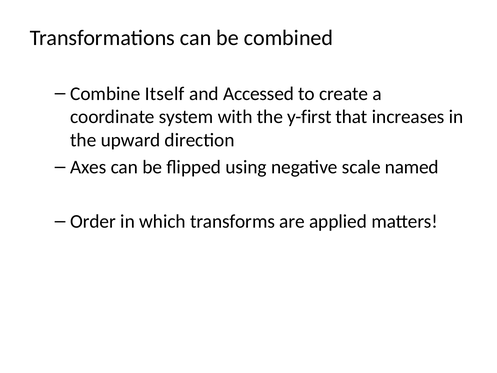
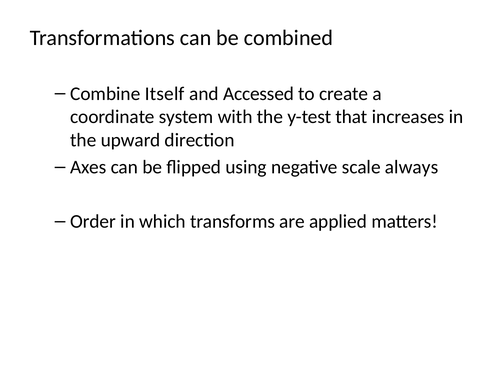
y-first: y-first -> y-test
named: named -> always
